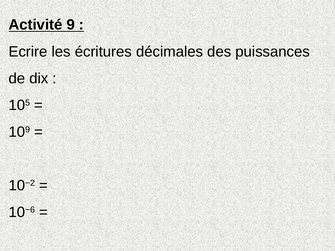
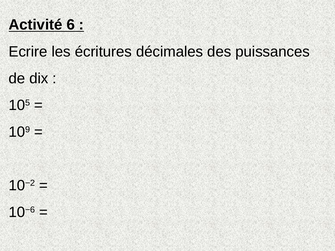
9: 9 -> 6
